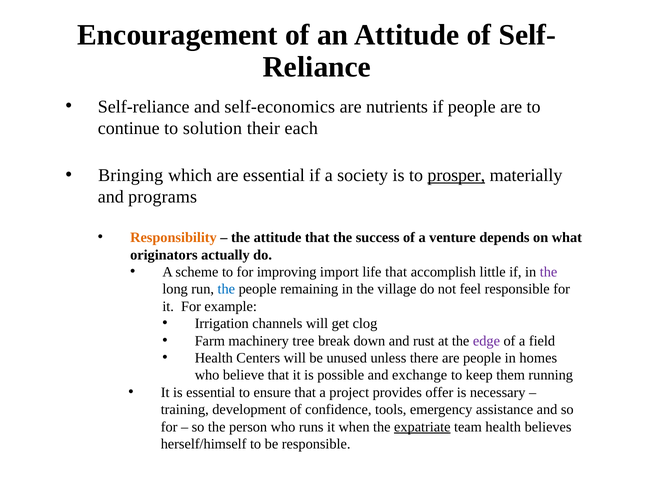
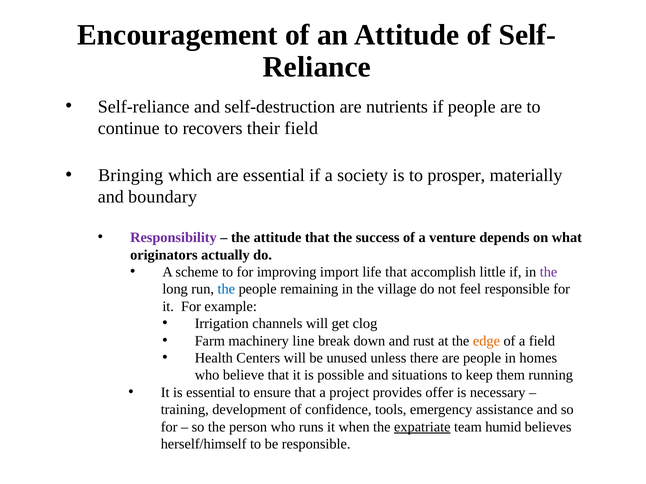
self-economics: self-economics -> self-destruction
solution: solution -> recovers
their each: each -> field
prosper underline: present -> none
programs: programs -> boundary
Responsibility colour: orange -> purple
tree: tree -> line
edge colour: purple -> orange
exchange: exchange -> situations
team health: health -> humid
